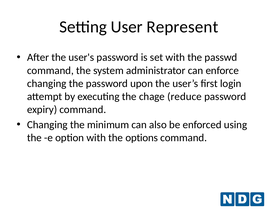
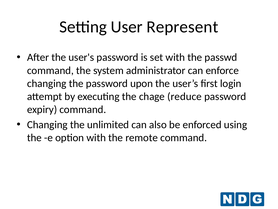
minimum: minimum -> unlimited
options: options -> remote
